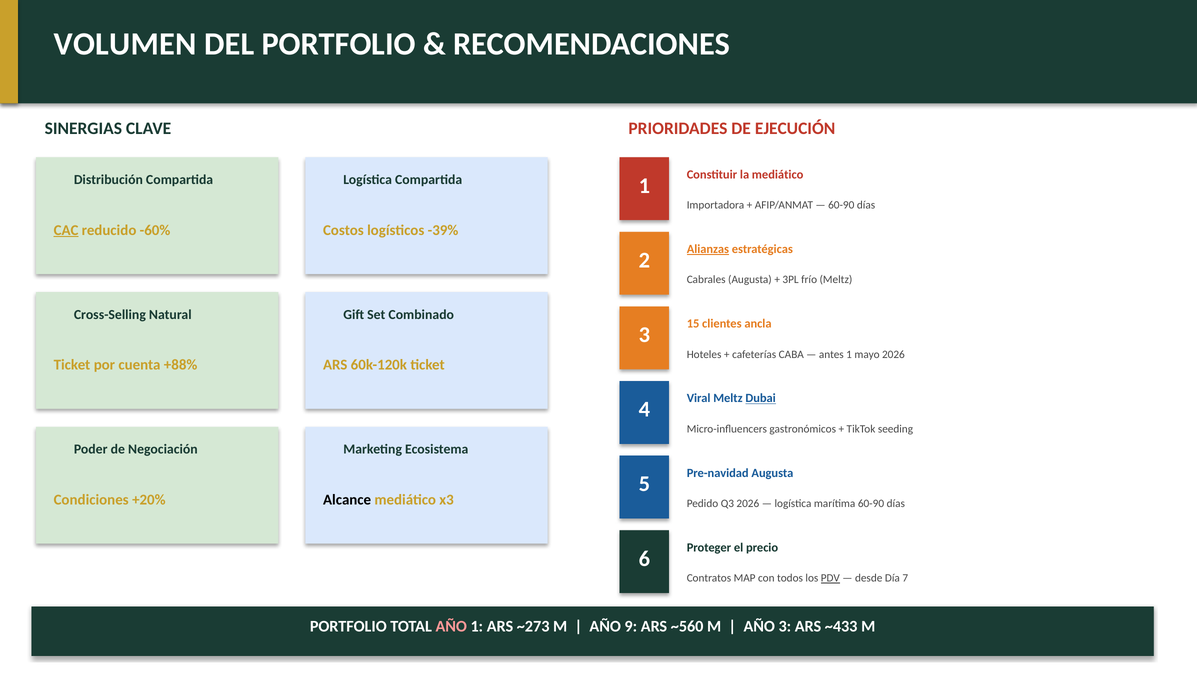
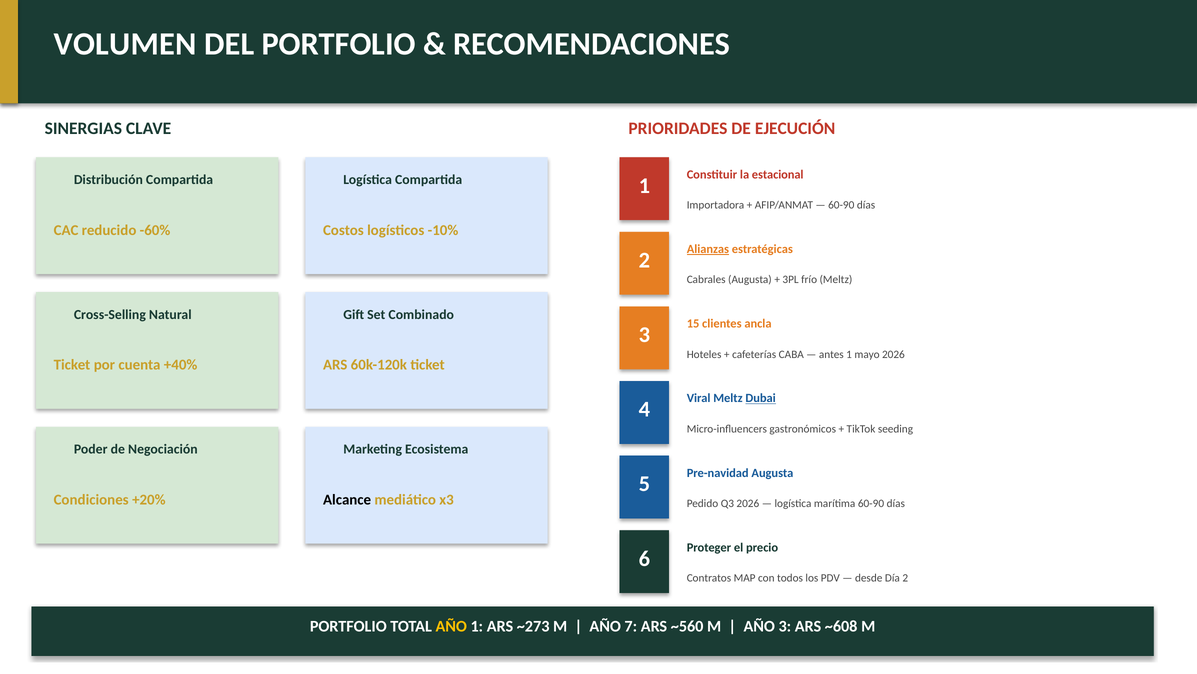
la mediático: mediático -> estacional
CAC underline: present -> none
-39%: -39% -> -10%
+88%: +88% -> +40%
PDV underline: present -> none
Día 7: 7 -> 2
AÑO at (451, 626) colour: pink -> yellow
9: 9 -> 7
~433: ~433 -> ~608
